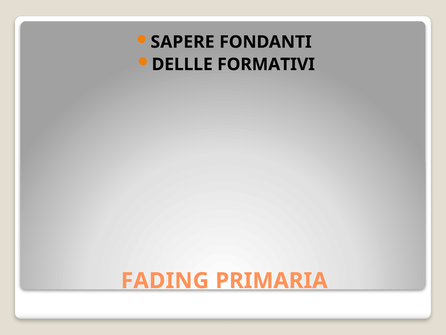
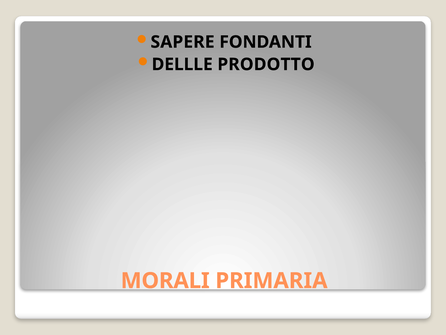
FORMATIVI: FORMATIVI -> PRODOTTO
FADING: FADING -> MORALI
